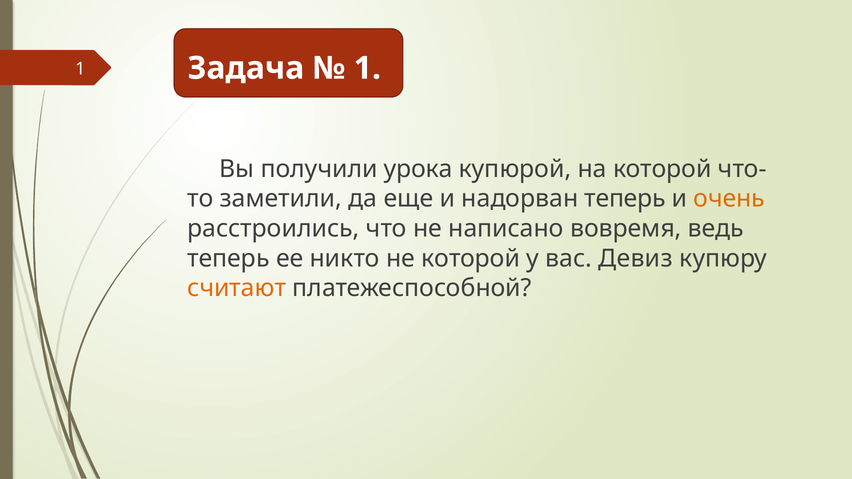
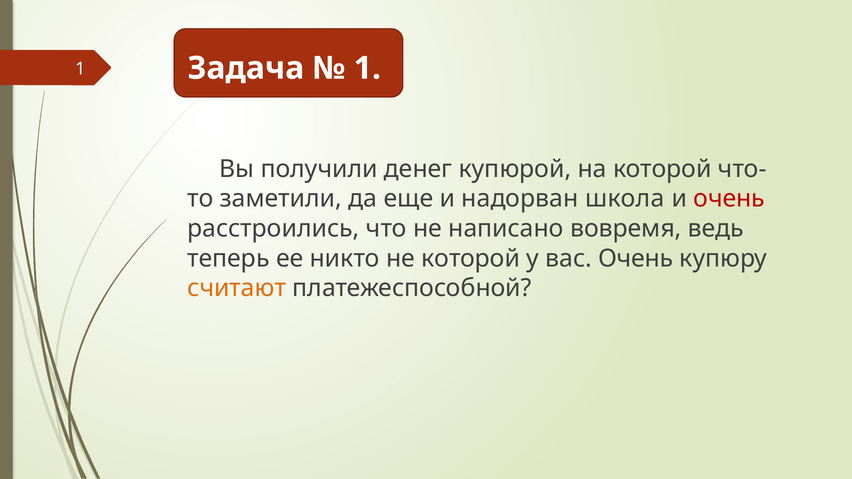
урока: урока -> денег
надорван теперь: теперь -> школа
очень at (729, 199) colour: orange -> red
вас Девиз: Девиз -> Очень
